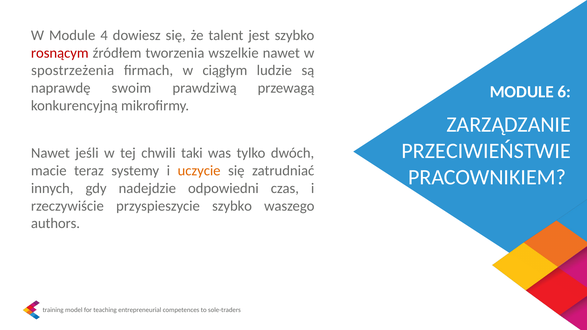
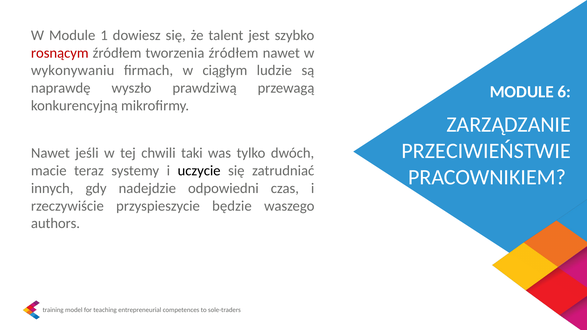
4: 4 -> 1
tworzenia wszelkie: wszelkie -> źródłem
spostrzeżenia: spostrzeżenia -> wykonywaniu
swoim: swoim -> wyszło
uczycie colour: orange -> black
przyspieszycie szybko: szybko -> będzie
